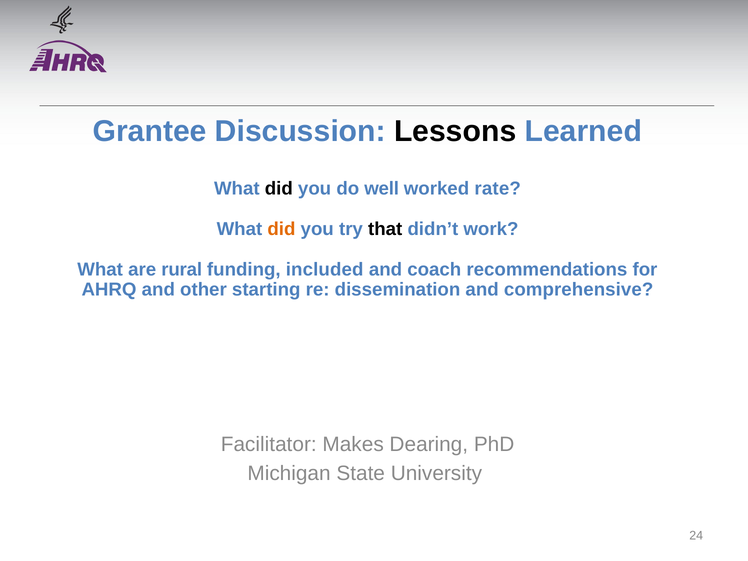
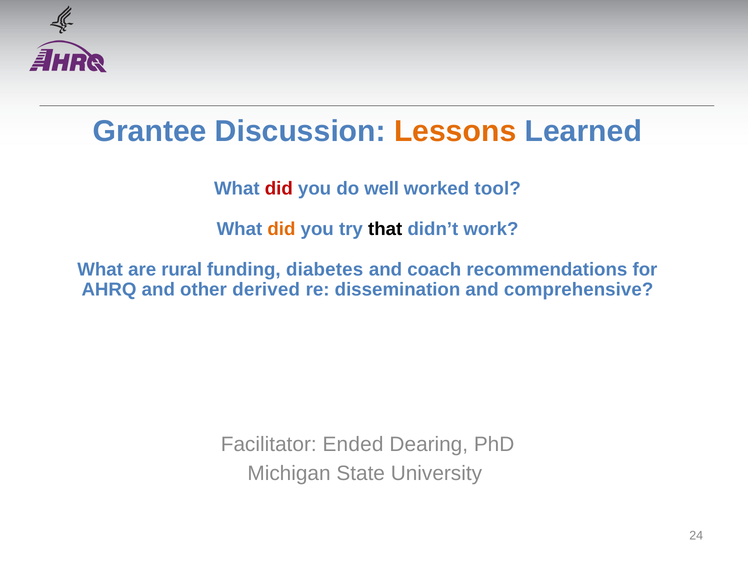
Lessons colour: black -> orange
did at (279, 189) colour: black -> red
rate: rate -> tool
included: included -> diabetes
starting: starting -> derived
Makes: Makes -> Ended
